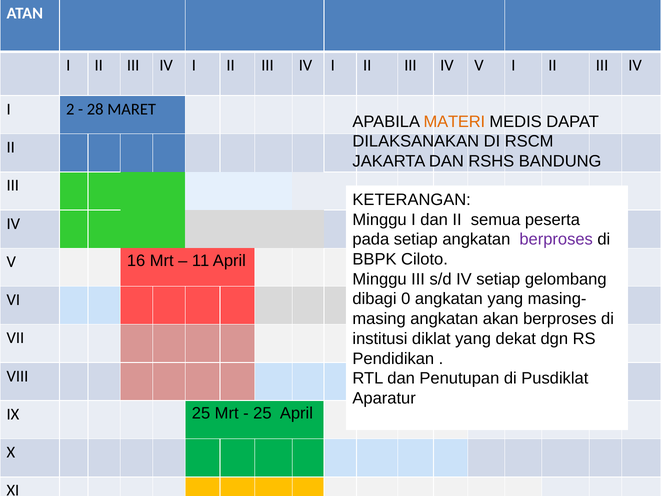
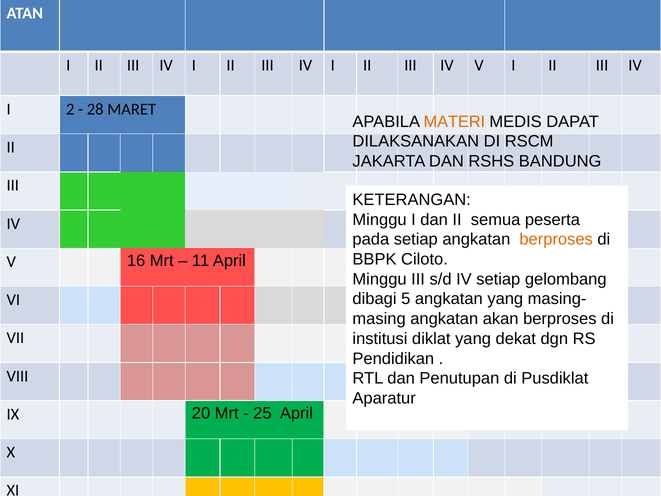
berproses at (556, 239) colour: purple -> orange
0: 0 -> 5
IX 25: 25 -> 20
